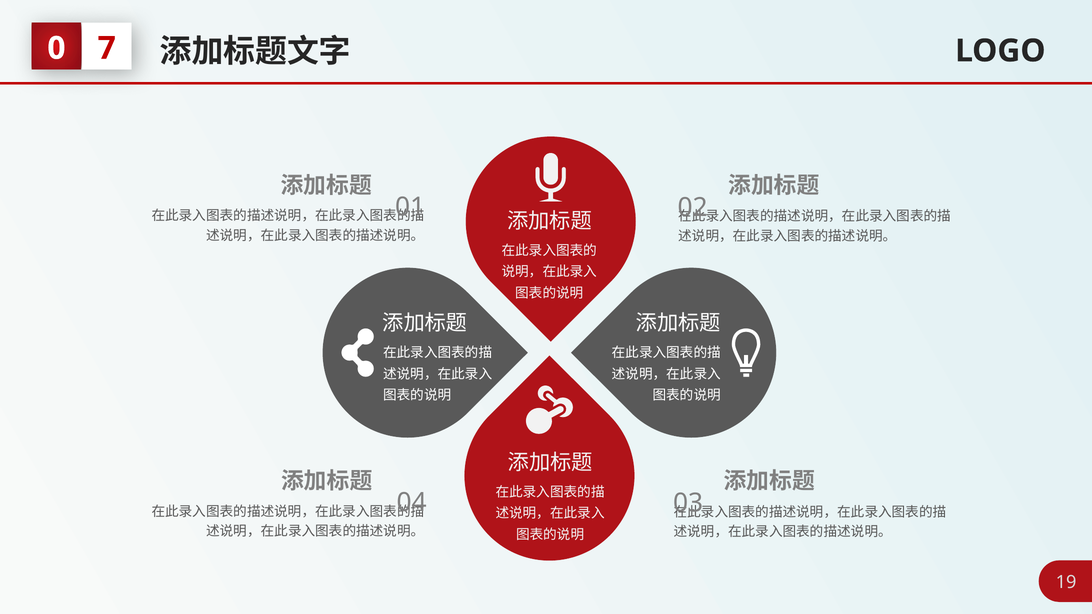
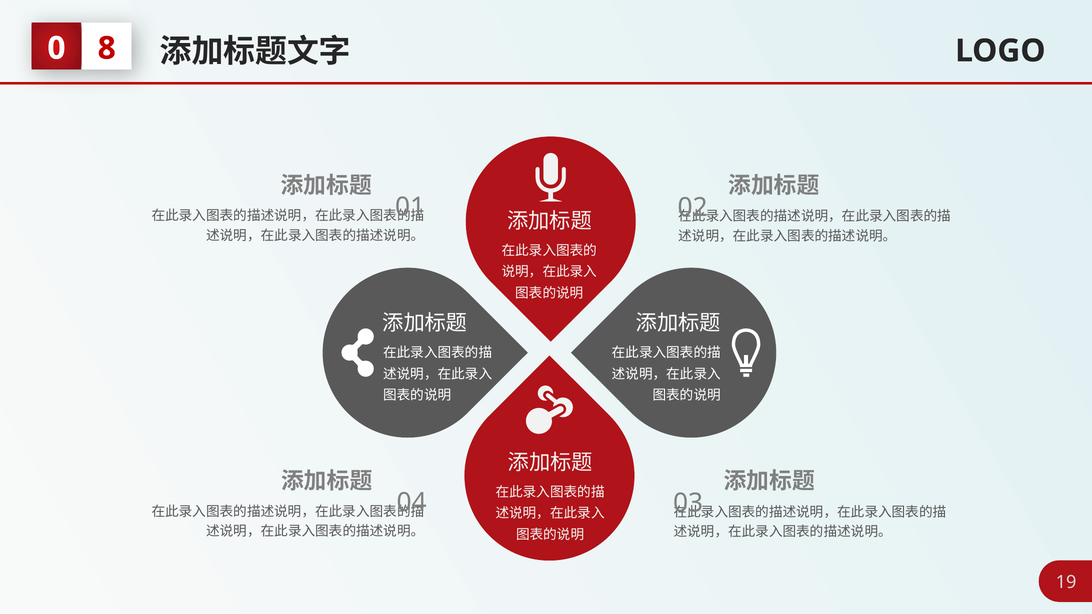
7: 7 -> 8
